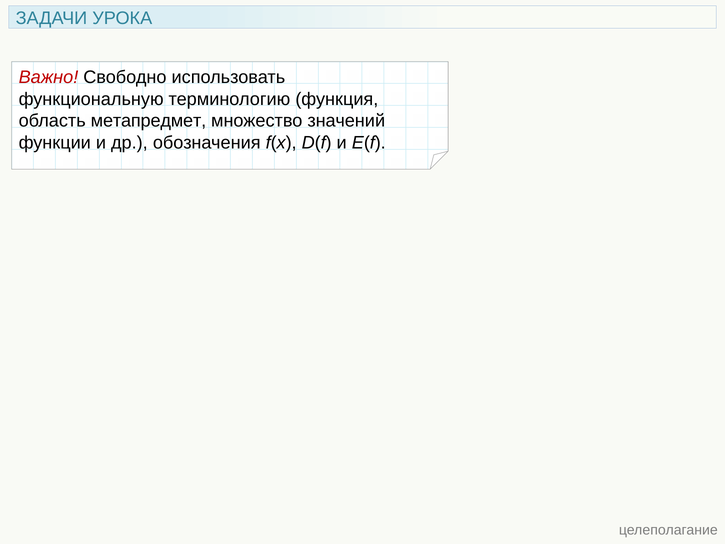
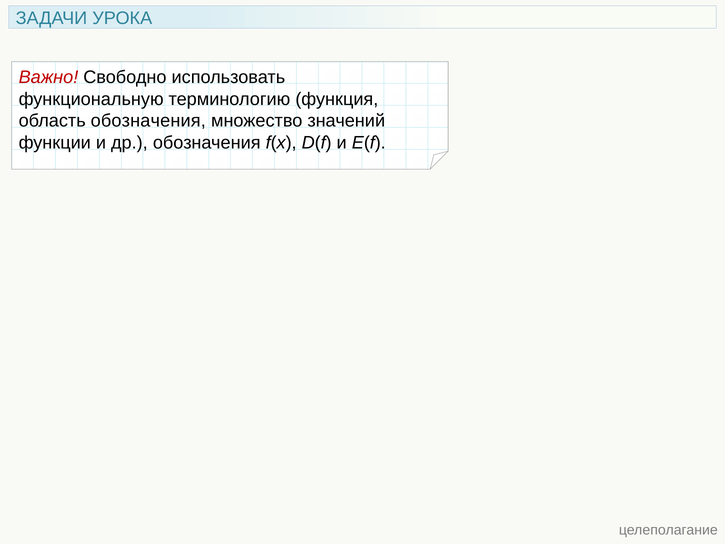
область метапредмет: метапредмет -> обозначения
